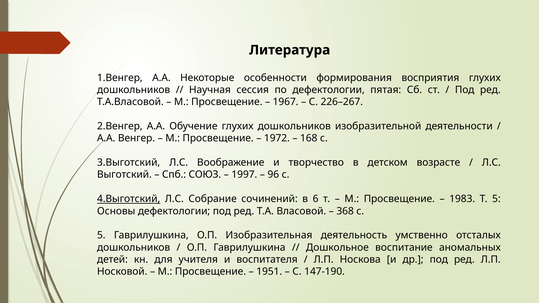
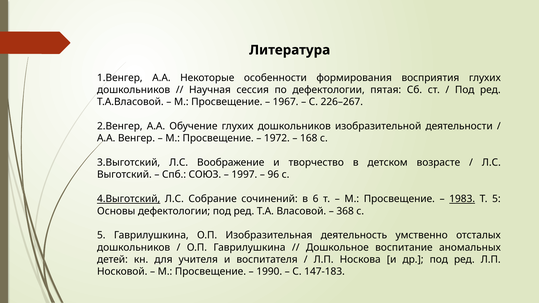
1983 underline: none -> present
1951: 1951 -> 1990
147-190: 147-190 -> 147-183
